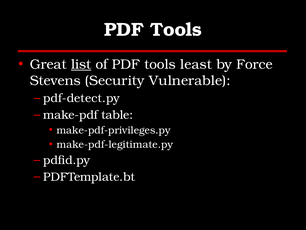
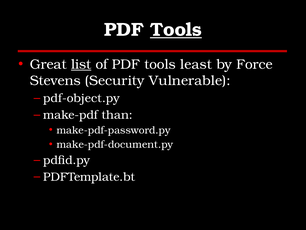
Tools at (176, 30) underline: none -> present
pdf-detect.py: pdf-detect.py -> pdf-object.py
table: table -> than
make-pdf-privileges.py: make-pdf-privileges.py -> make-pdf-password.py
make-pdf-legitimate.py: make-pdf-legitimate.py -> make-pdf-document.py
